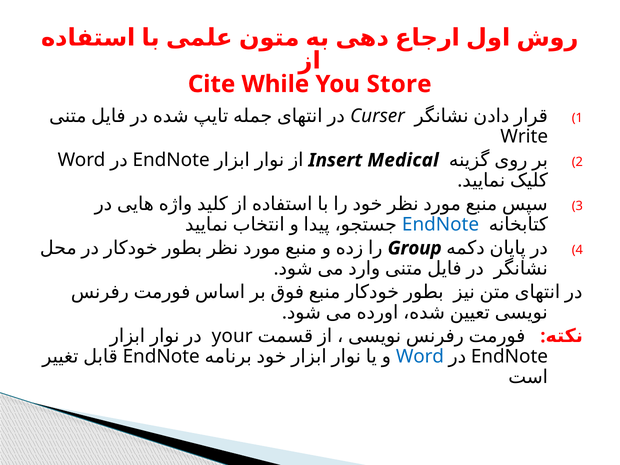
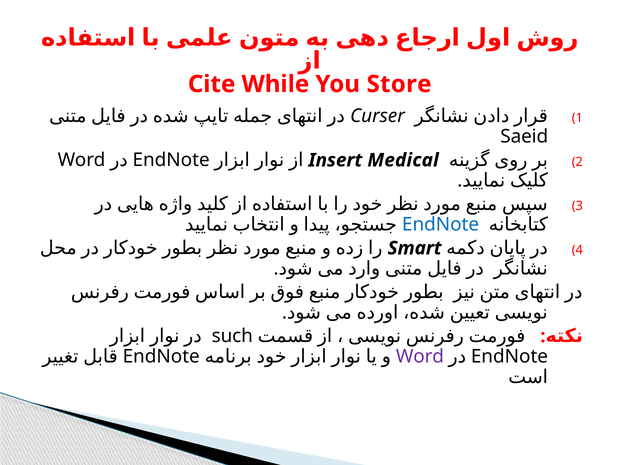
Write: Write -> Saeid
Group: Group -> Smart
your: your -> such
Word at (420, 357) colour: blue -> purple
